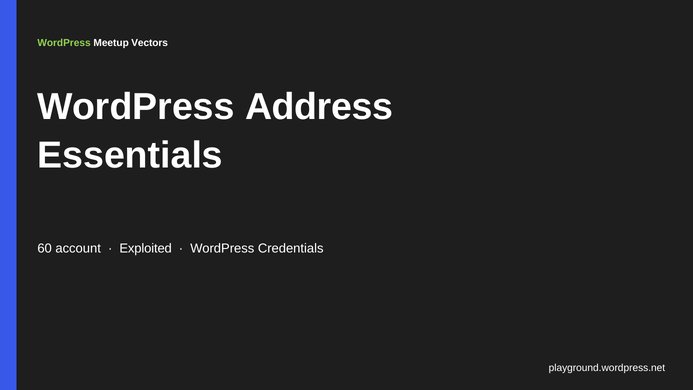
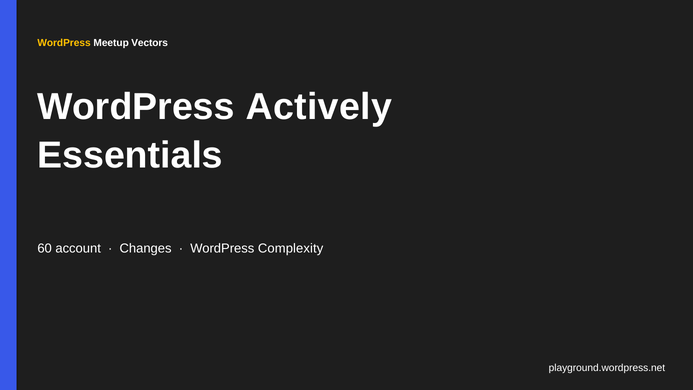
WordPress at (64, 43) colour: light green -> yellow
Address: Address -> Actively
Exploited: Exploited -> Changes
Credentials: Credentials -> Complexity
